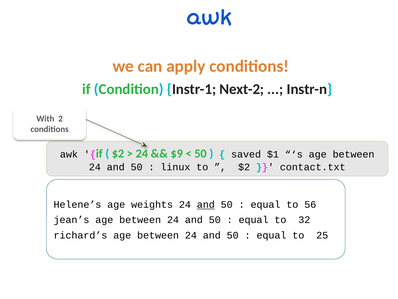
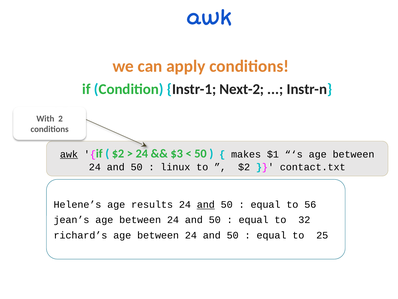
awk at (69, 154) underline: none -> present
$9: $9 -> $3
saved: saved -> makes
weights: weights -> results
